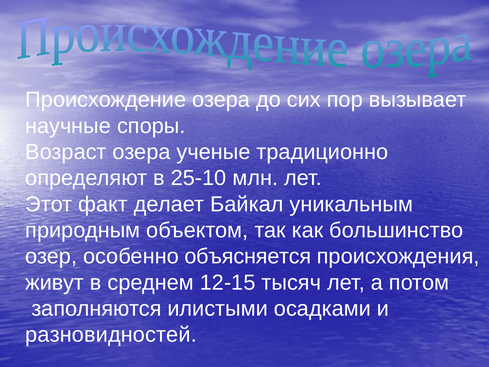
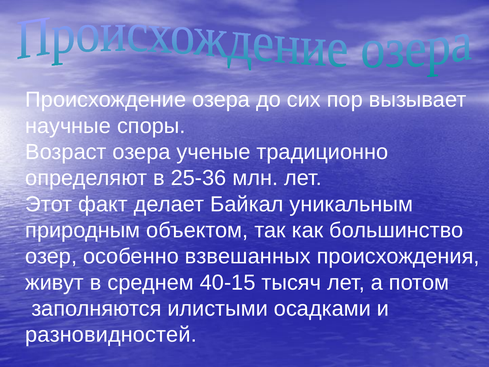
25-10: 25-10 -> 25-36
объясняется: объясняется -> взвешанных
12-15: 12-15 -> 40-15
